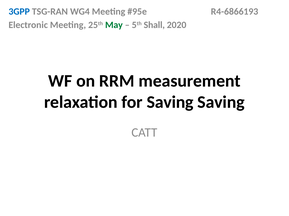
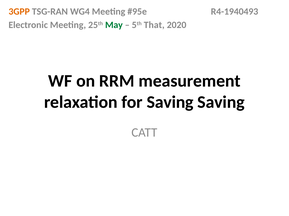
3GPP colour: blue -> orange
R4-6866193: R4-6866193 -> R4-1940493
Shall: Shall -> That
